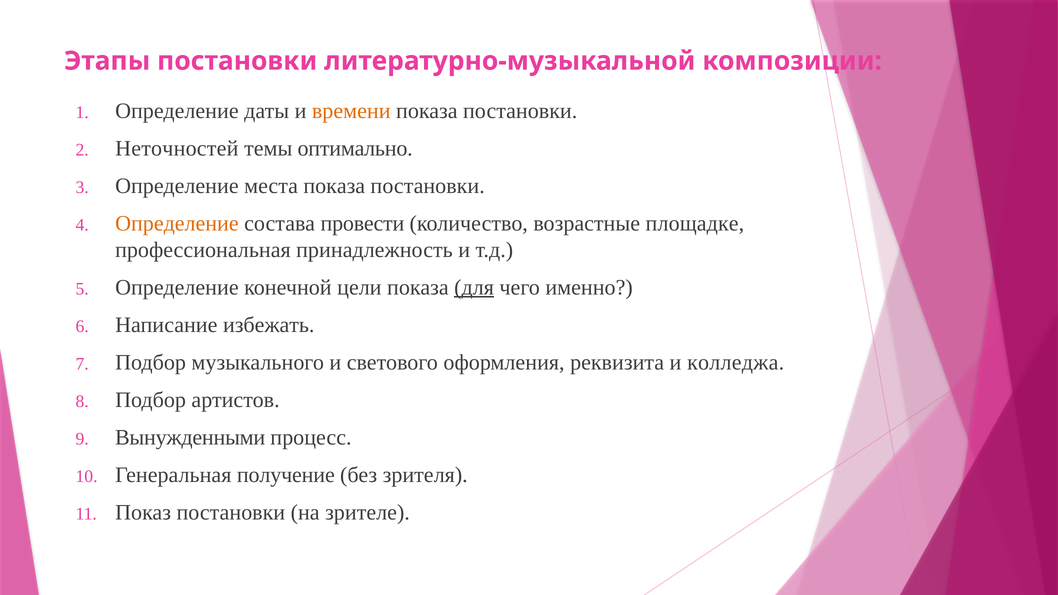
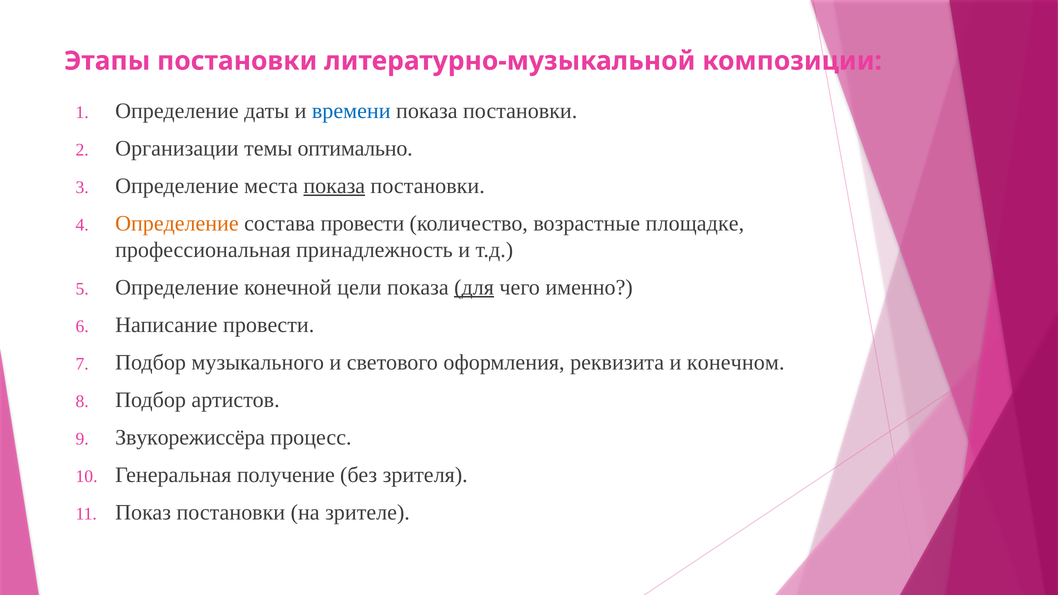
времени colour: orange -> blue
Неточностей: Неточностей -> Организации
показа at (334, 186) underline: none -> present
Написание избежать: избежать -> провести
колледжа: колледжа -> конечном
Вынужденными: Вынужденными -> Звукорежиссёра
